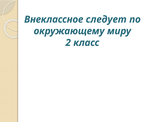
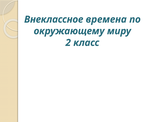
следует: следует -> времена
